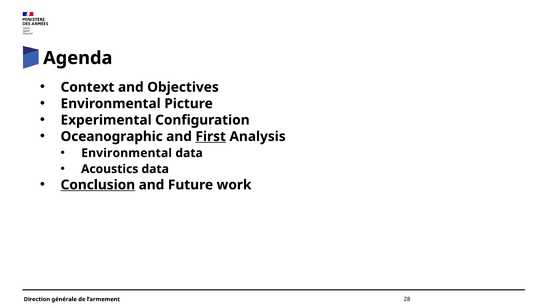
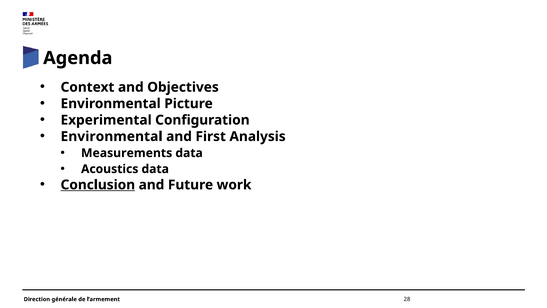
Oceanographic at (112, 136): Oceanographic -> Environmental
First underline: present -> none
Environmental at (127, 153): Environmental -> Measurements
